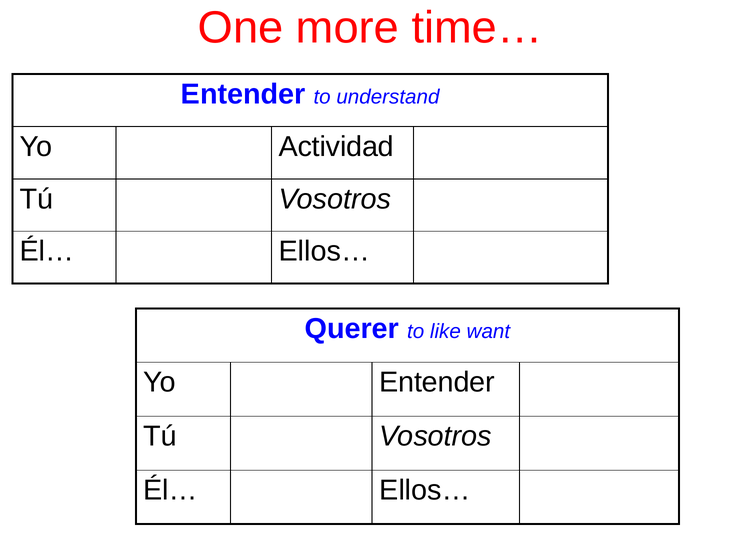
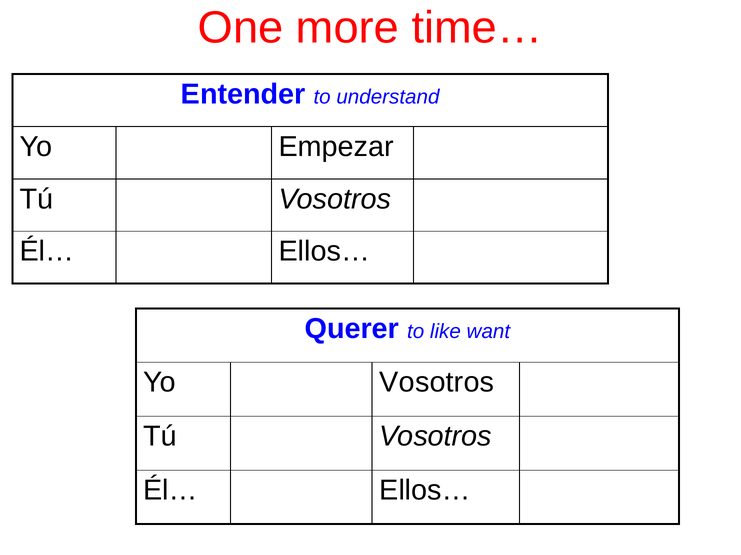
Actividad: Actividad -> Empezar
Yo Entender: Entender -> Vosotros
